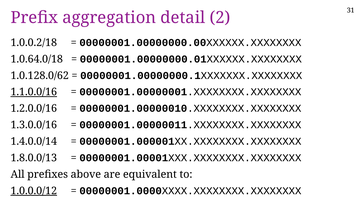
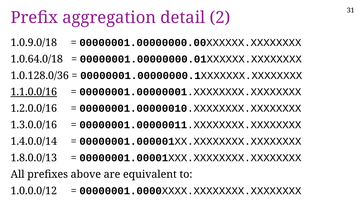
1.0.0.2/18: 1.0.0.2/18 -> 1.0.9.0/18
1.0.128.0/62: 1.0.128.0/62 -> 1.0.128.0/36
1.0.0.0/12 underline: present -> none
